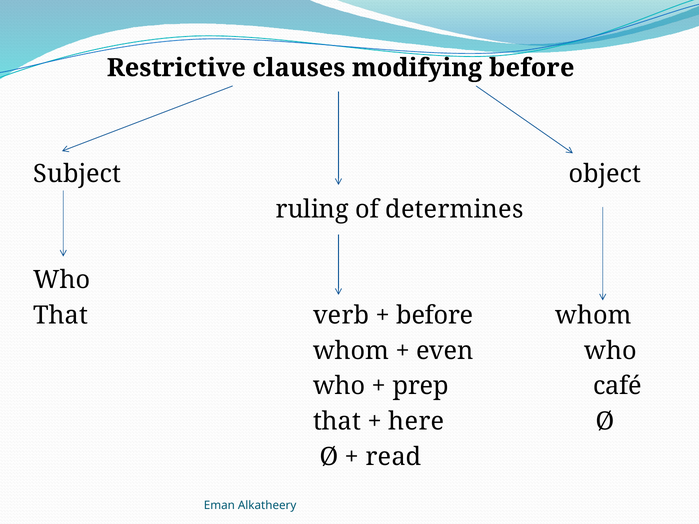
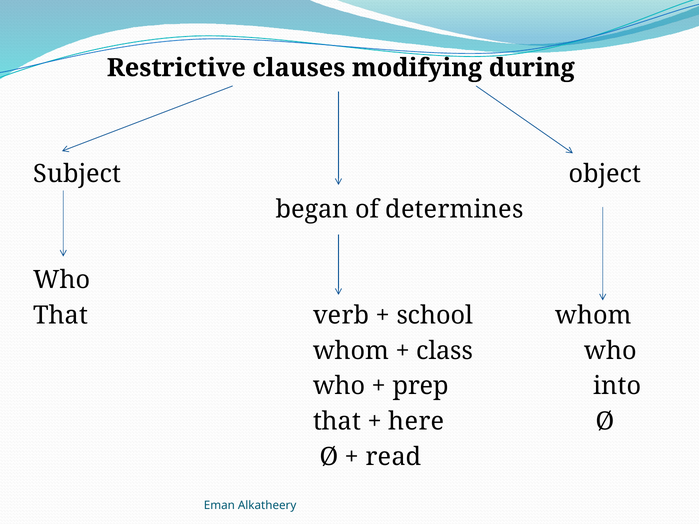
modifying before: before -> during
ruling: ruling -> began
before at (435, 316): before -> school
even: even -> class
café: café -> into
